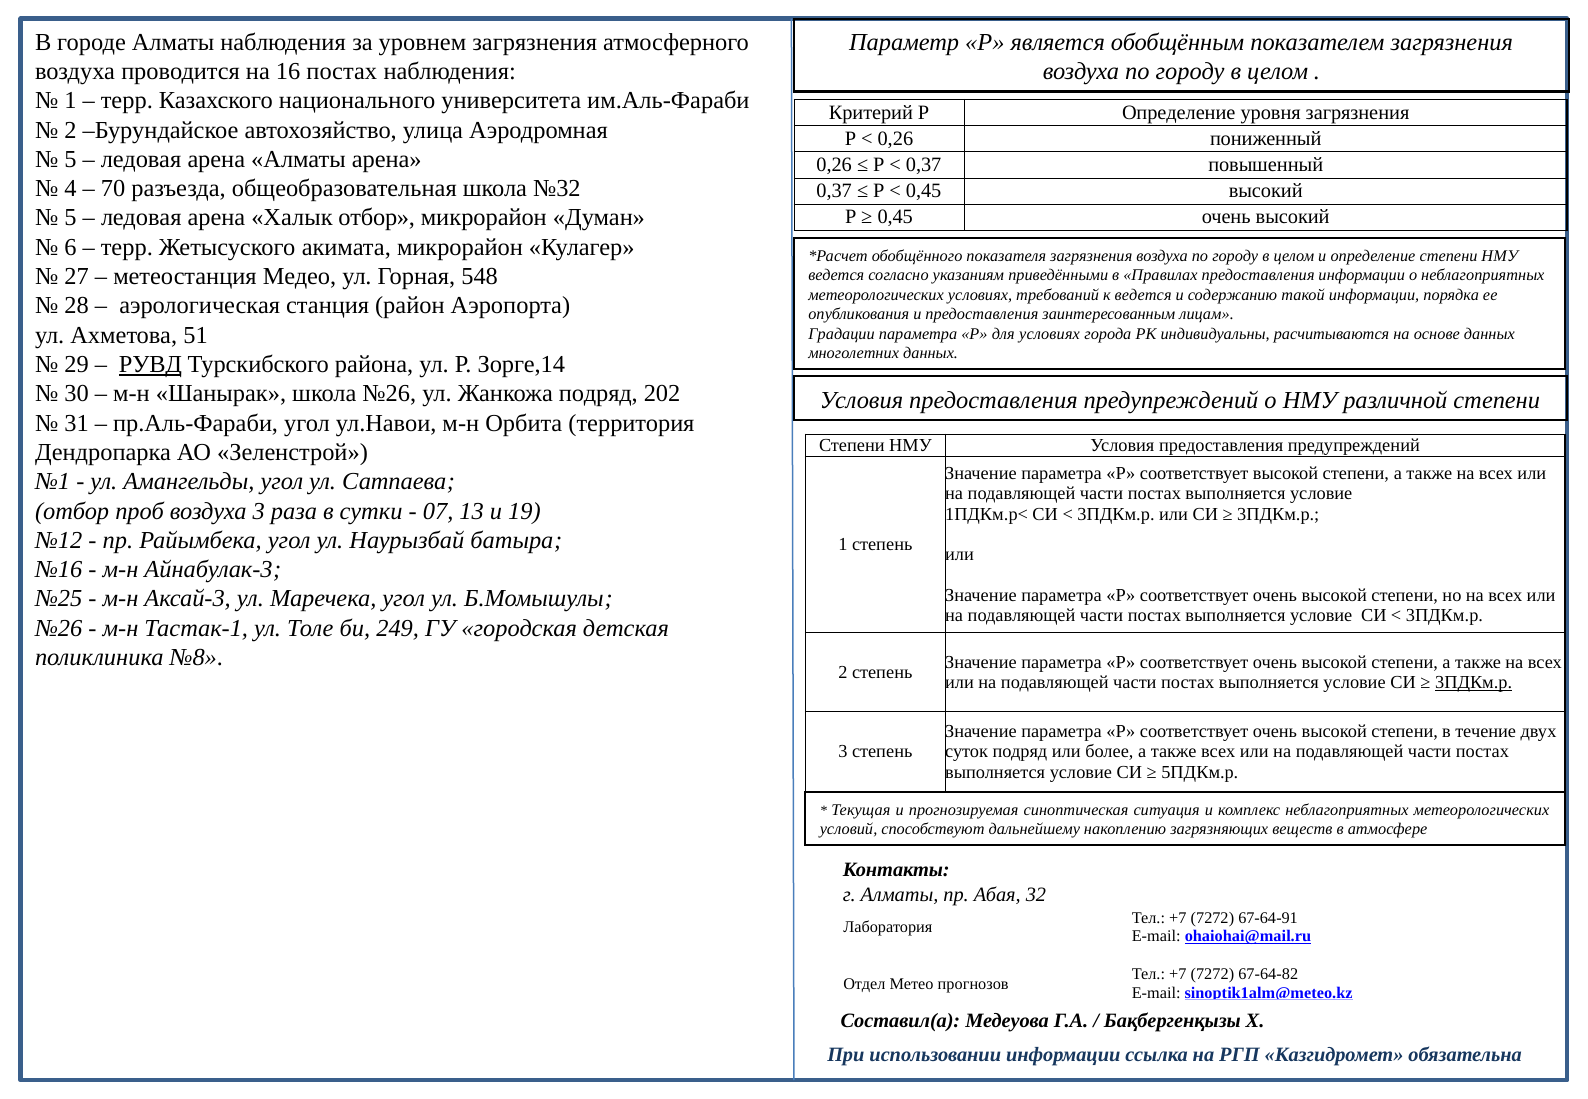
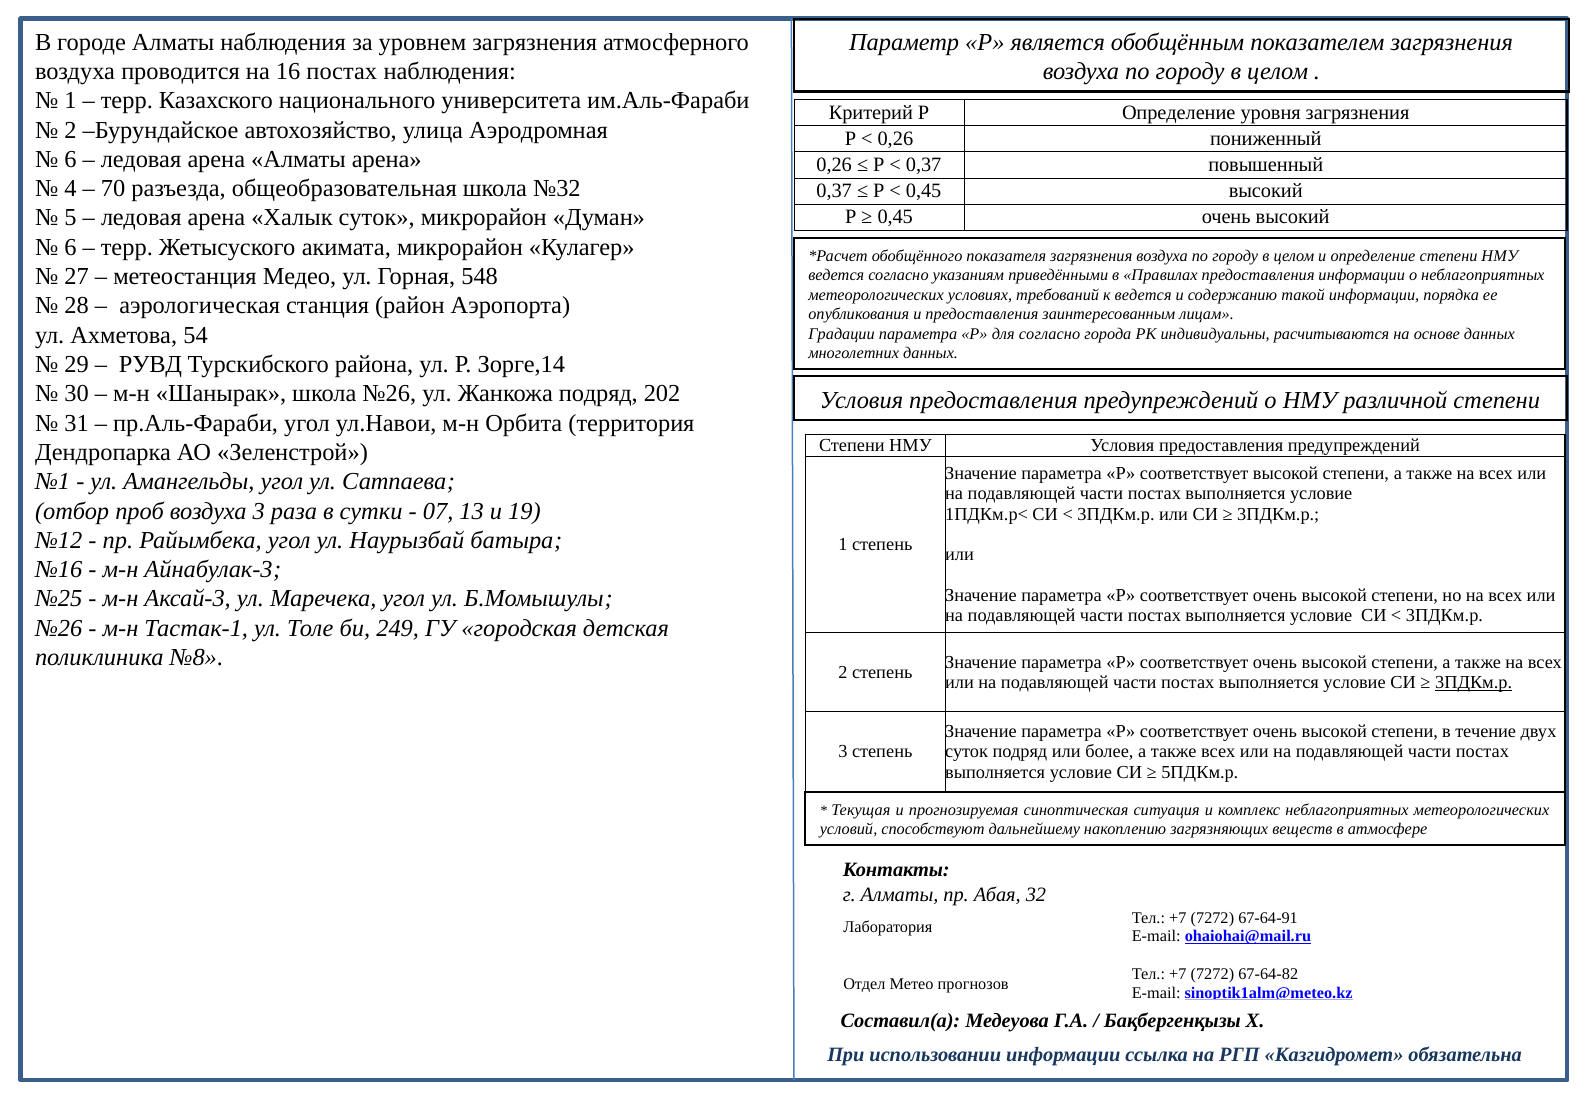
5 at (70, 159): 5 -> 6
Халык отбор: отбор -> суток
51: 51 -> 54
для условиях: условиях -> согласно
РУВД underline: present -> none
